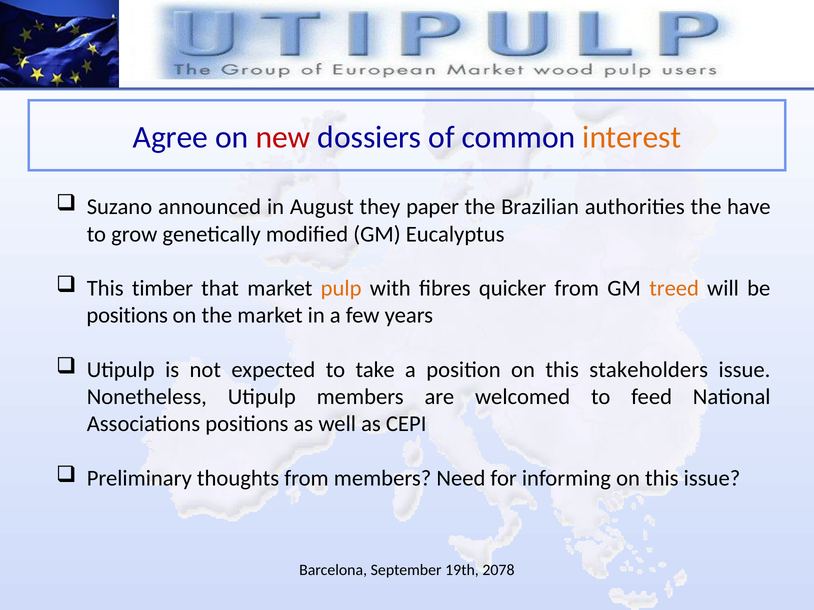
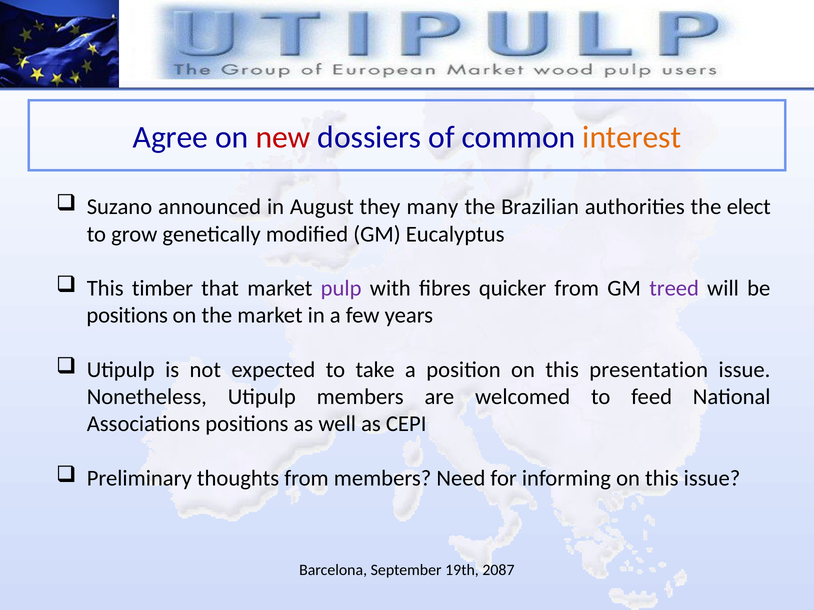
paper: paper -> many
have: have -> elect
pulp colour: orange -> purple
treed colour: orange -> purple
stakeholders: stakeholders -> presentation
2078: 2078 -> 2087
